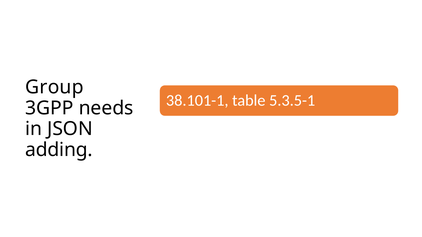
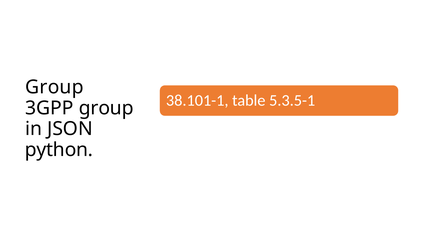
3GPP needs: needs -> group
adding: adding -> python
